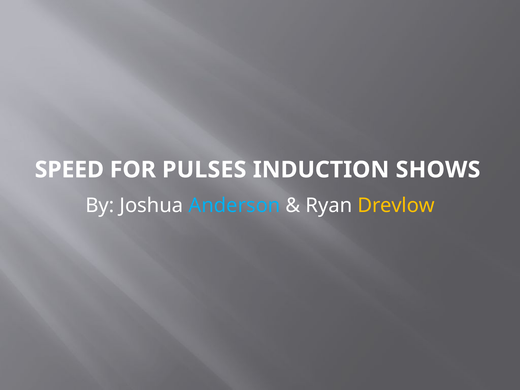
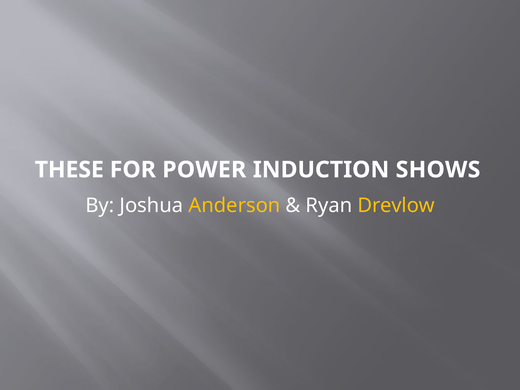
SPEED: SPEED -> THESE
PULSES: PULSES -> POWER
Anderson colour: light blue -> yellow
